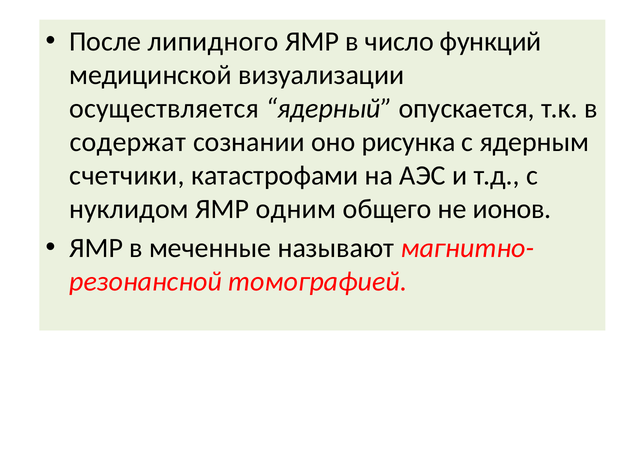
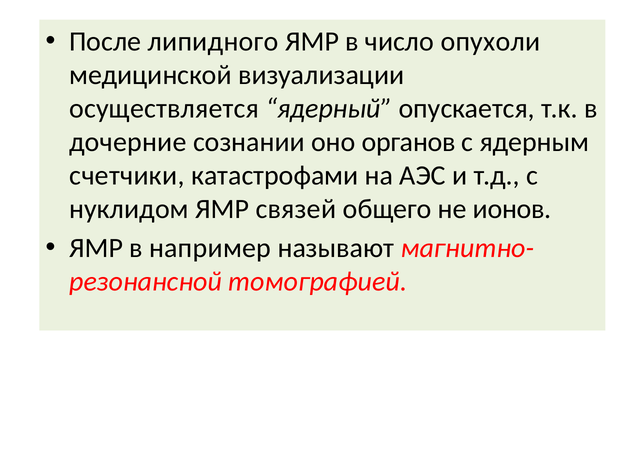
функций: функций -> опухоли
содержат: содержат -> дочерние
рисунка: рисунка -> органов
одним: одним -> связей
меченные: меченные -> например
